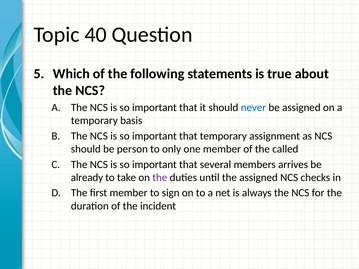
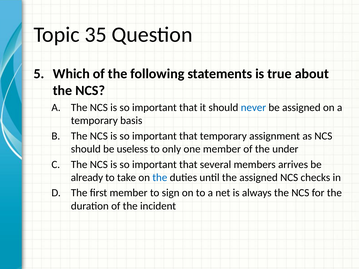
40: 40 -> 35
person: person -> useless
called: called -> under
the at (160, 178) colour: purple -> blue
